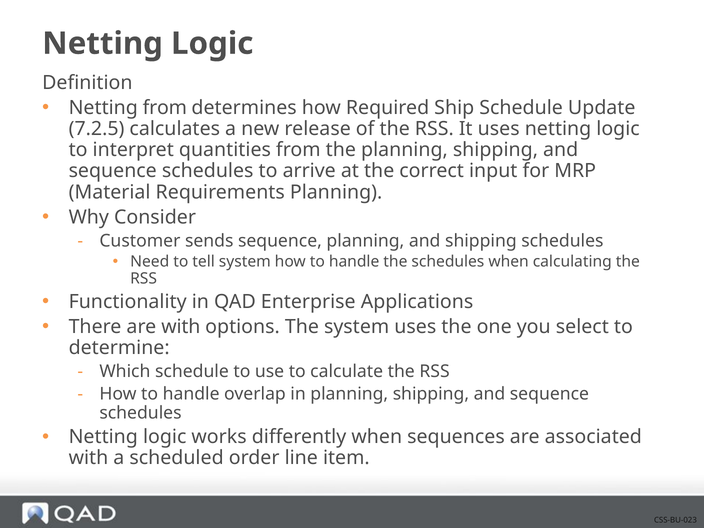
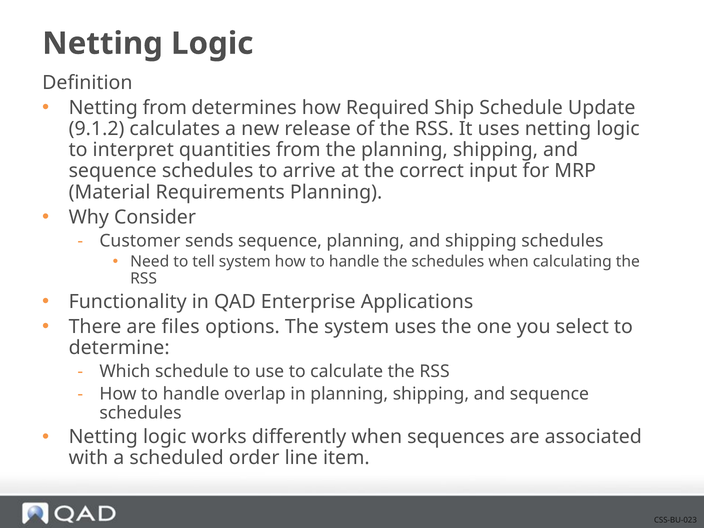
7.2.5: 7.2.5 -> 9.1.2
are with: with -> files
